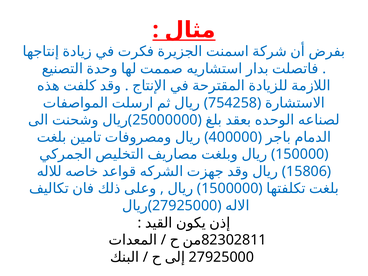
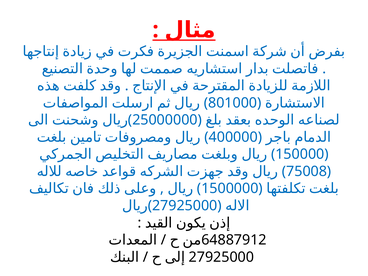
754258: 754258 -> 801000
15806: 15806 -> 75008
82302811: 82302811 -> 64887912
